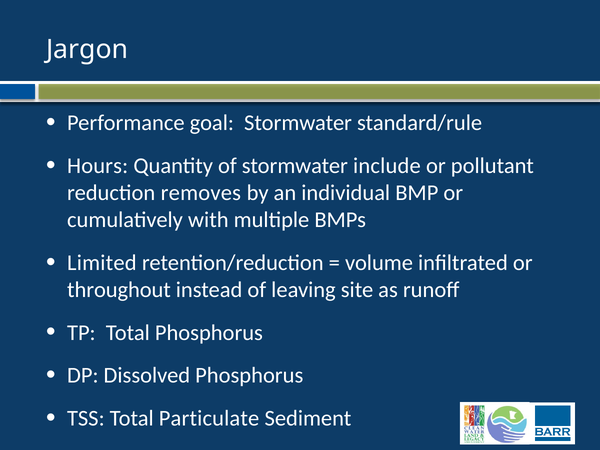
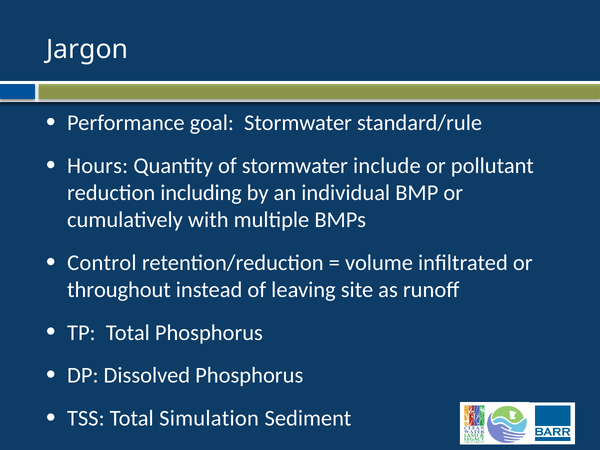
removes: removes -> including
Limited: Limited -> Control
Particulate: Particulate -> Simulation
